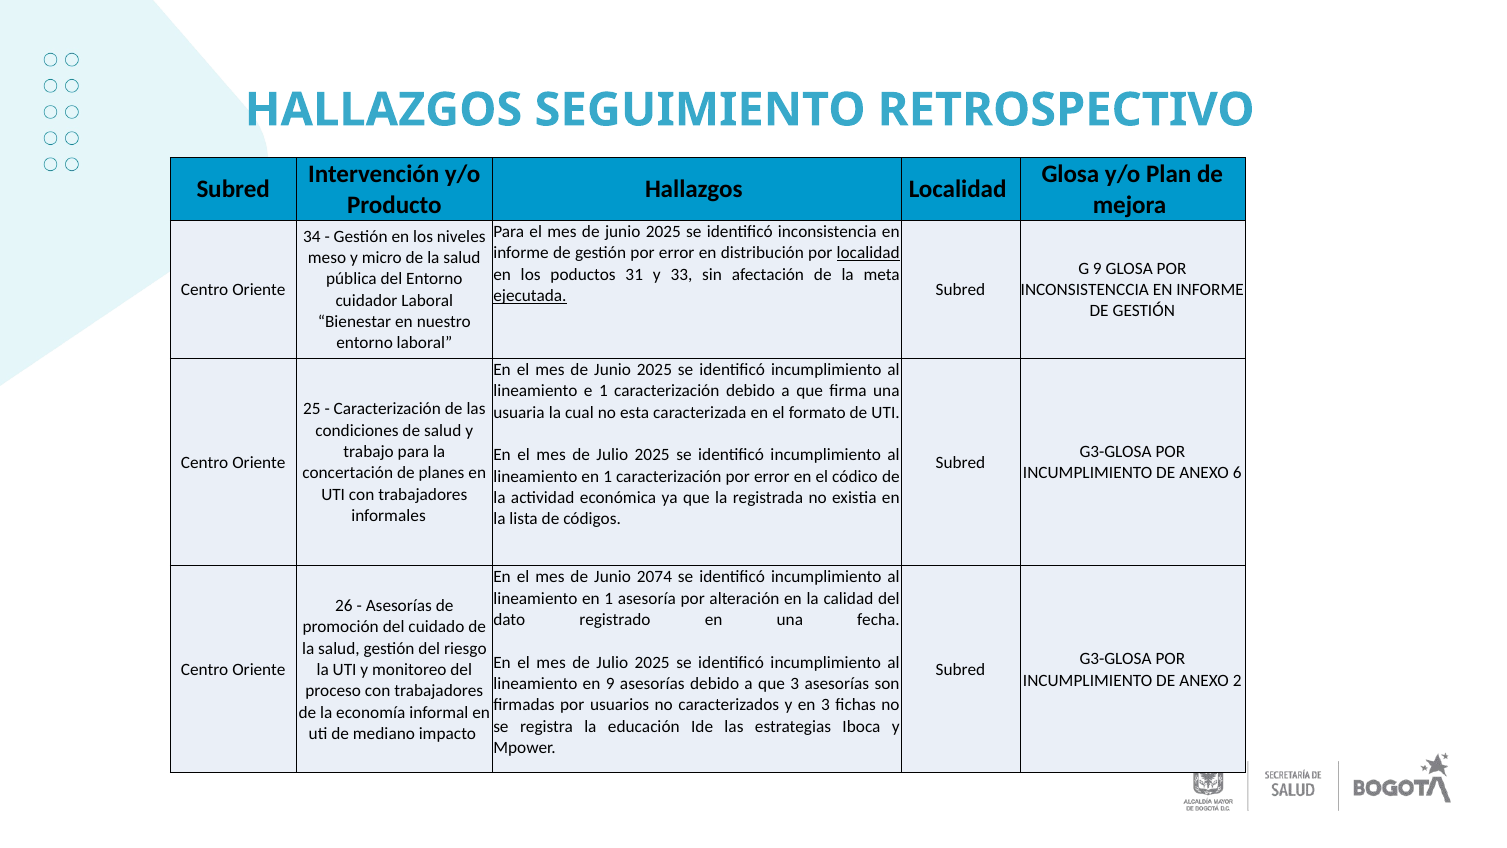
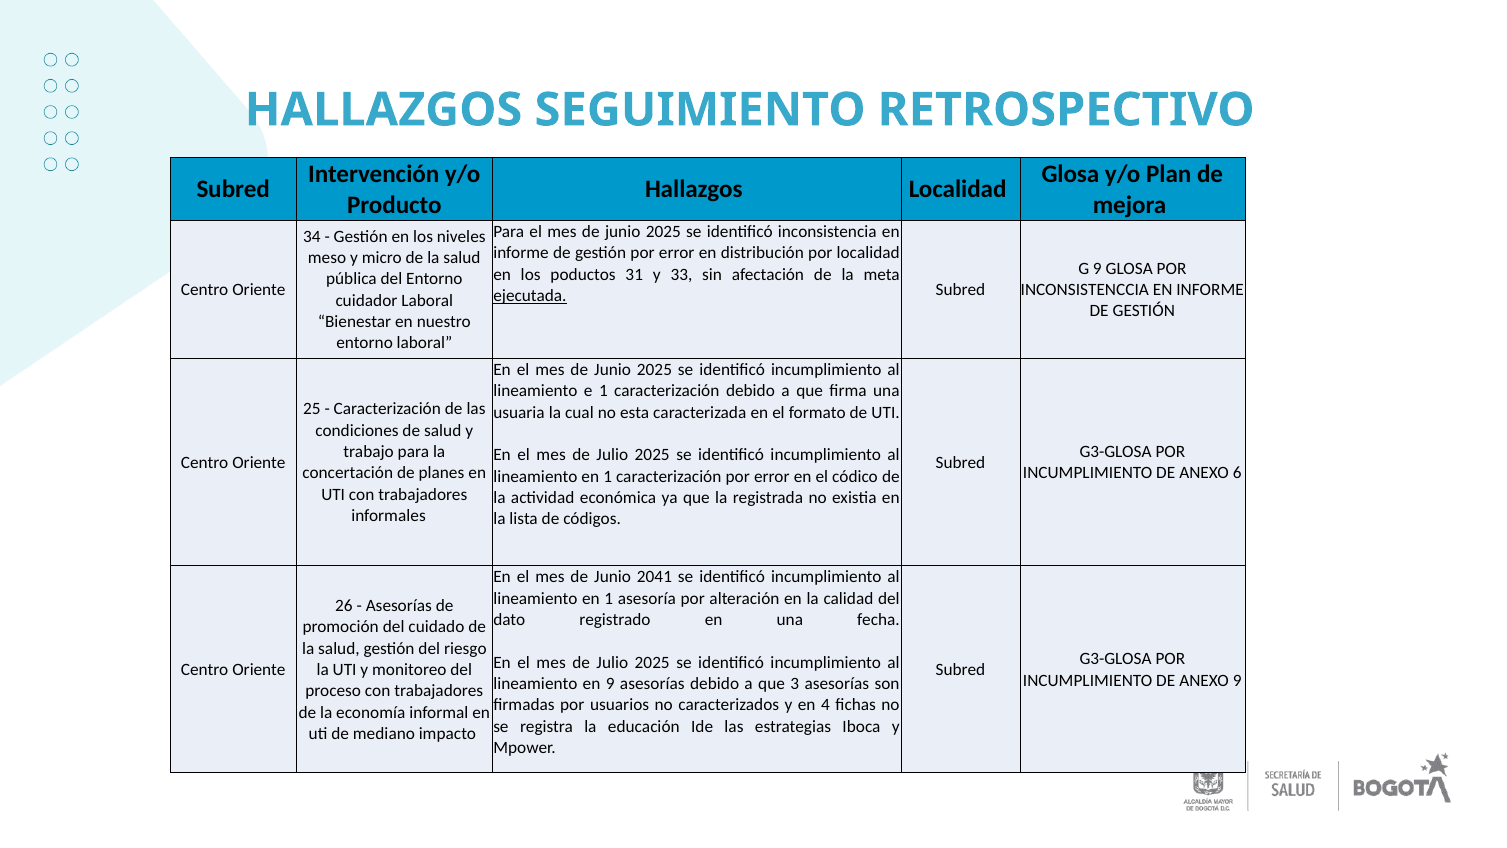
localidad at (868, 253) underline: present -> none
2074: 2074 -> 2041
ANEXO 2: 2 -> 9
en 3: 3 -> 4
